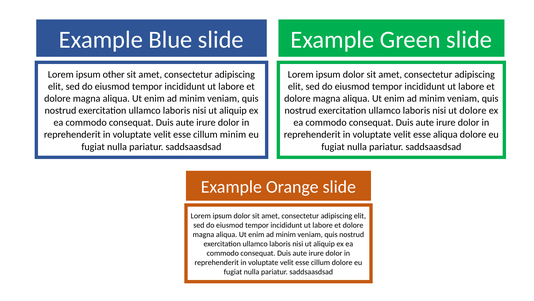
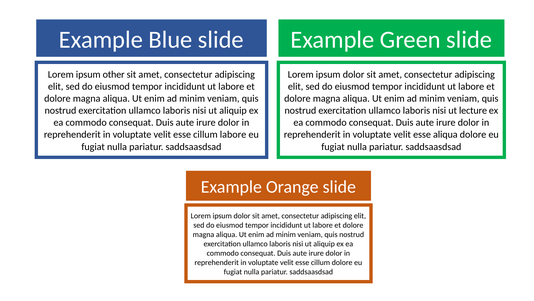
ut dolore: dolore -> lecture
cillum minim: minim -> labore
